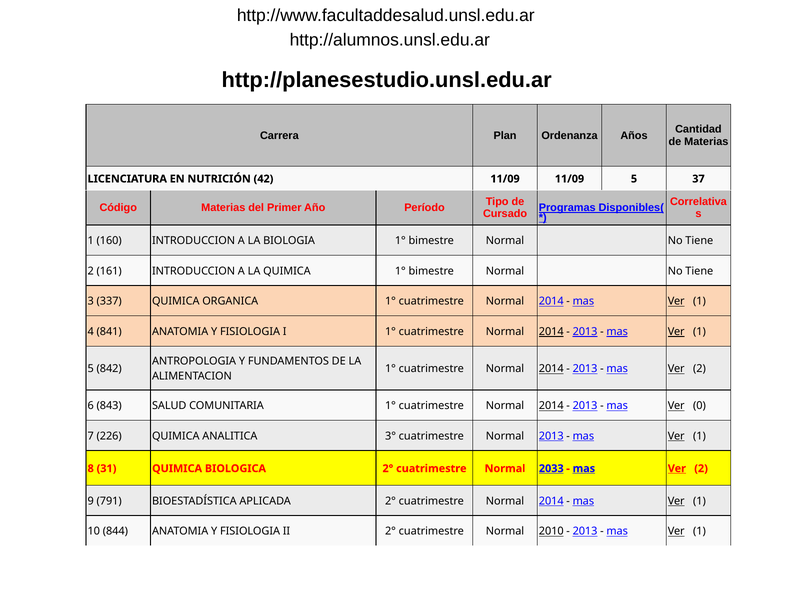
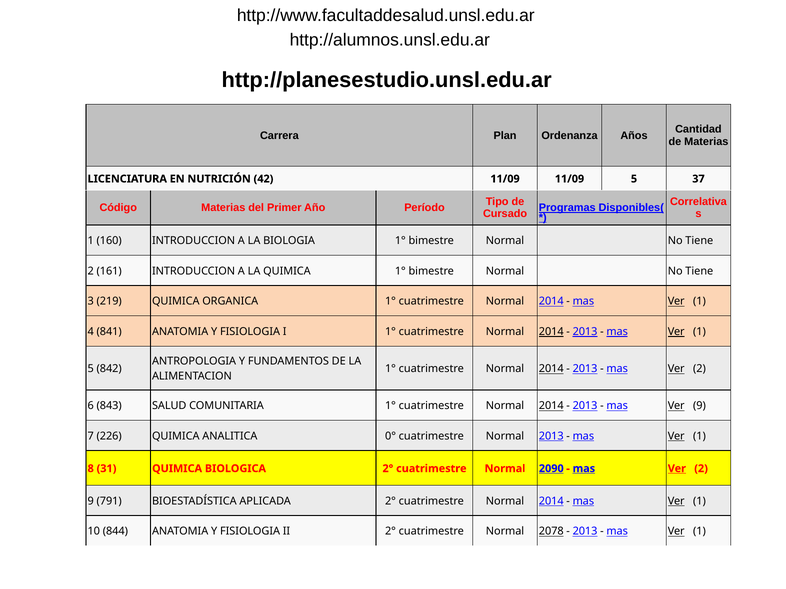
337: 337 -> 219
Ver 0: 0 -> 9
3°: 3° -> 0°
2033: 2033 -> 2090
2010: 2010 -> 2078
